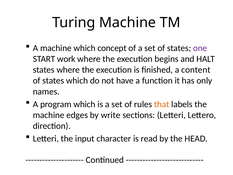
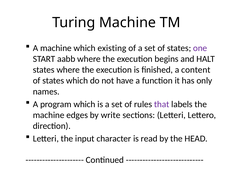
concept: concept -> existing
work: work -> aabb
that colour: orange -> purple
